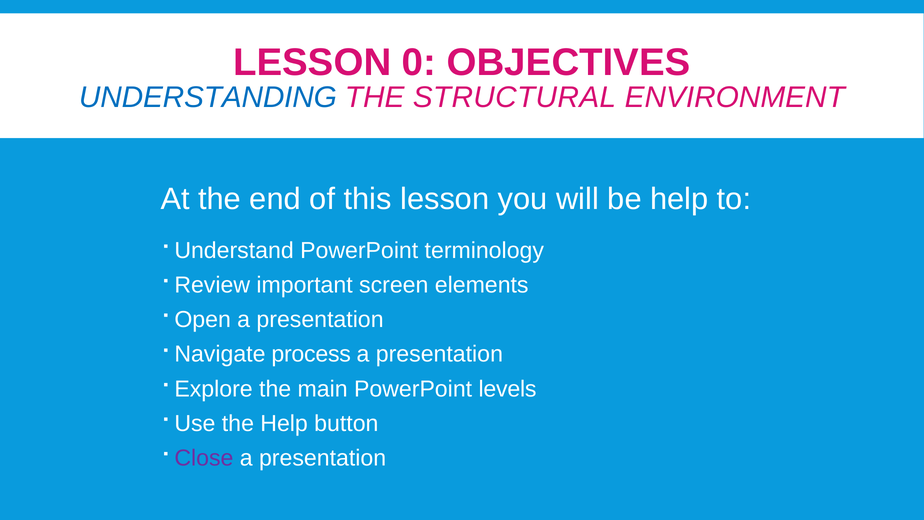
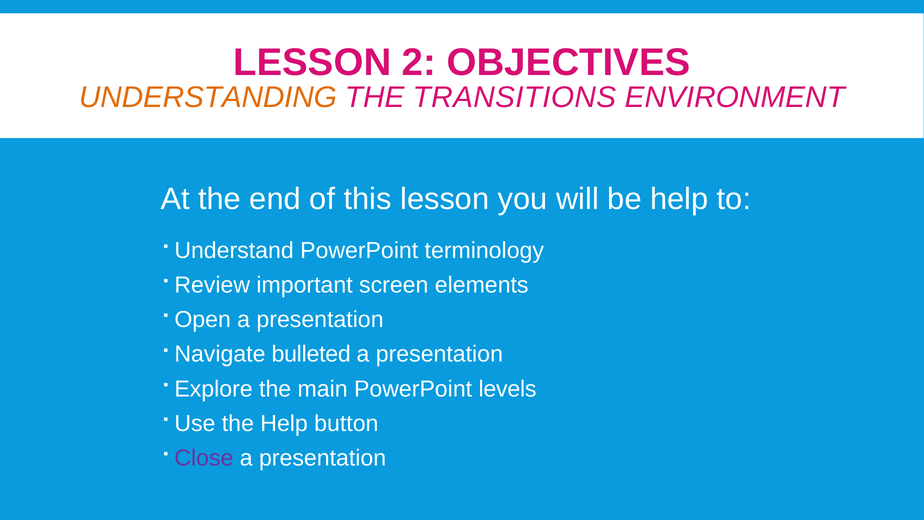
0: 0 -> 2
UNDERSTANDING colour: blue -> orange
STRUCTURAL: STRUCTURAL -> TRANSITIONS
process: process -> bulleted
